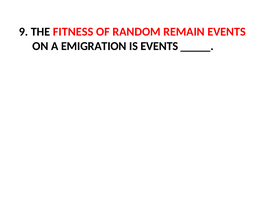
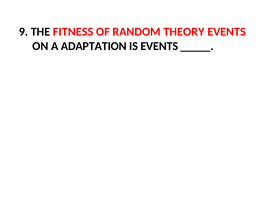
REMAIN: REMAIN -> THEORY
EMIGRATION: EMIGRATION -> ADAPTATION
